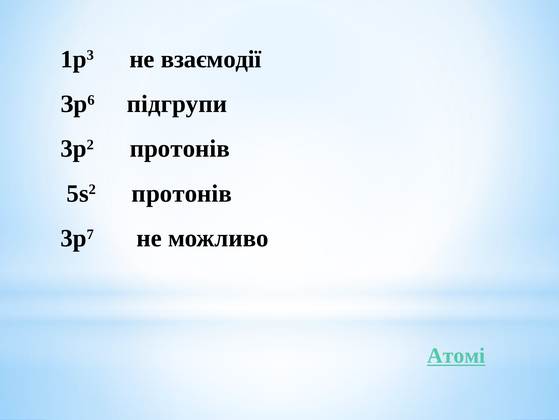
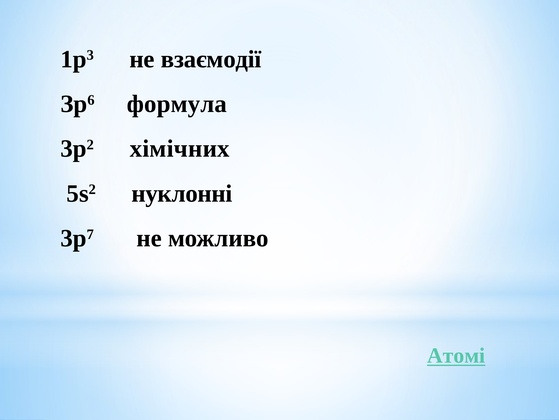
підгрупи: підгрупи -> формула
3р2 протонів: протонів -> хімічних
5s2 протонів: протонів -> нуклонні
